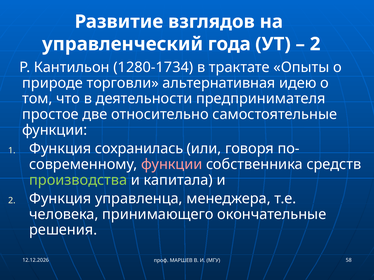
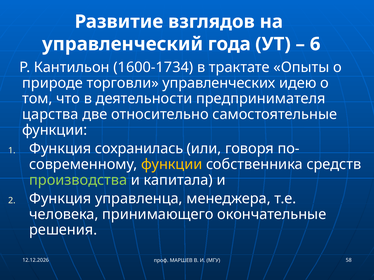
2 at (315, 44): 2 -> 6
1280-1734: 1280-1734 -> 1600-1734
альтернативная: альтернативная -> управленческих
простое: простое -> царства
функции at (172, 165) colour: pink -> yellow
